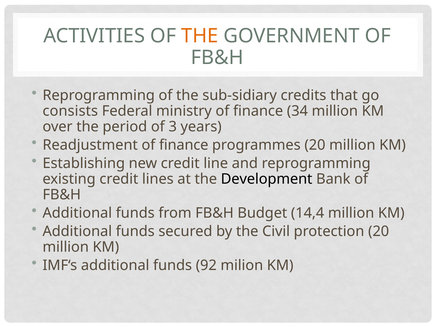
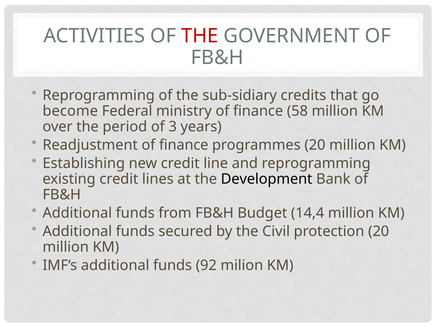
THE at (200, 36) colour: orange -> red
consists: consists -> become
34: 34 -> 58
